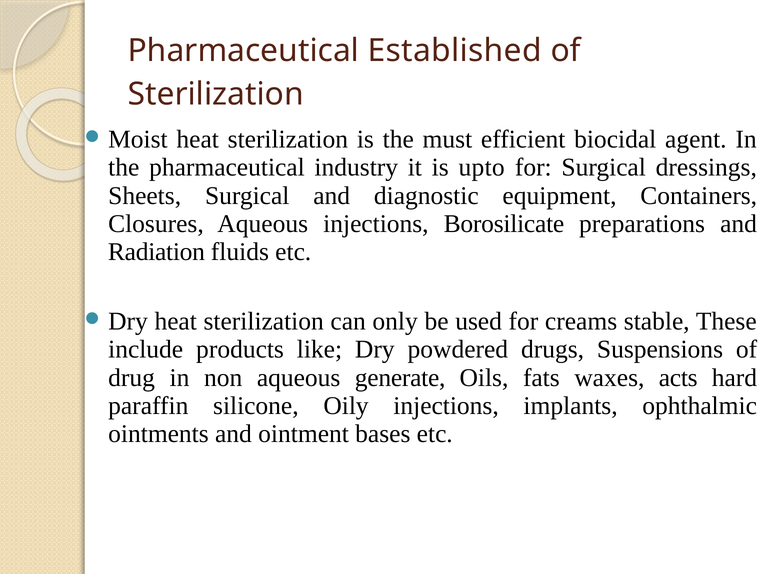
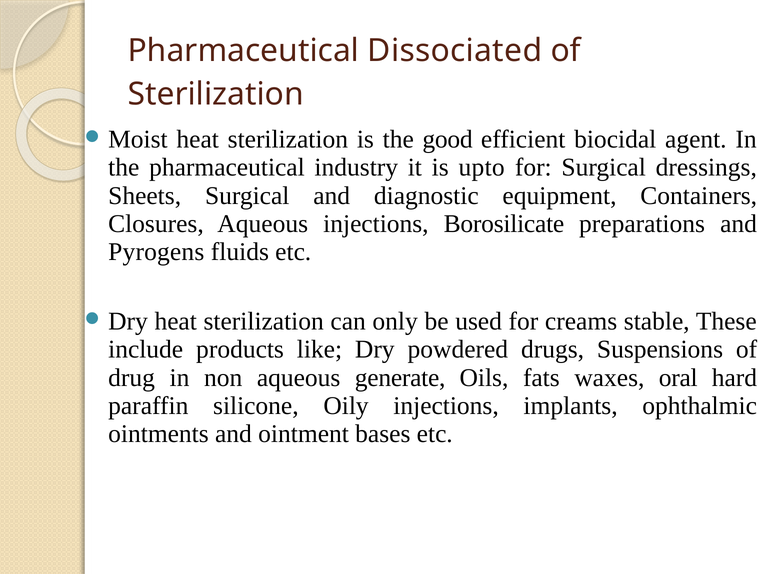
Established: Established -> Dissociated
must: must -> good
Radiation: Radiation -> Pyrogens
acts: acts -> oral
